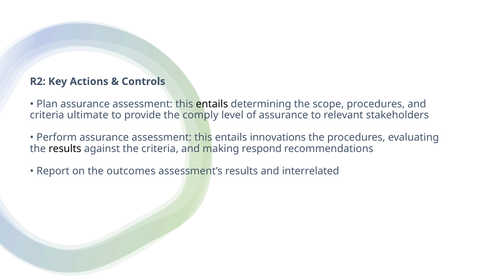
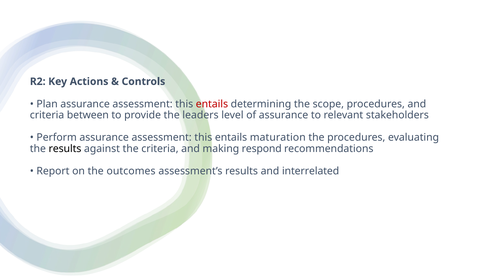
entails at (212, 104) colour: black -> red
ultimate: ultimate -> between
comply: comply -> leaders
innovations: innovations -> maturation
